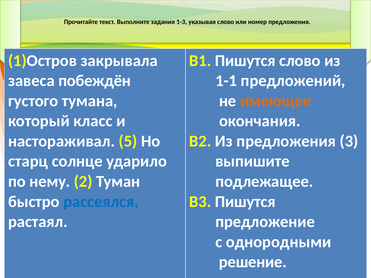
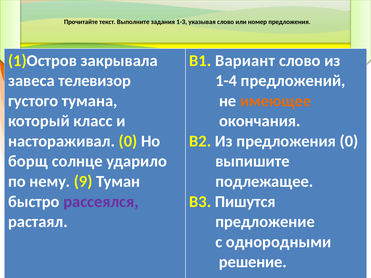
В1 Пишутся: Пишутся -> Вариант
побеждён: побеждён -> телевизор
1-1: 1-1 -> 1-4
настораживал 5: 5 -> 0
предложения 3: 3 -> 0
старц: старц -> борщ
2: 2 -> 9
рассеялся colour: blue -> purple
